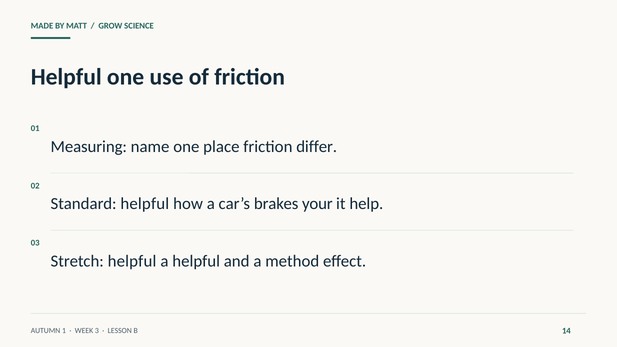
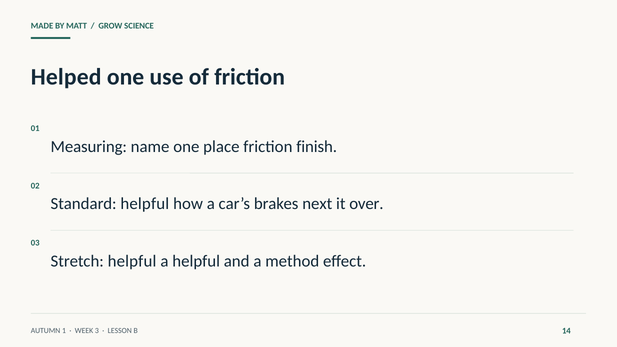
Helpful at (66, 77): Helpful -> Helped
differ: differ -> finish
your: your -> next
help: help -> over
